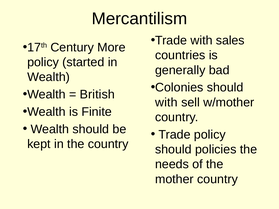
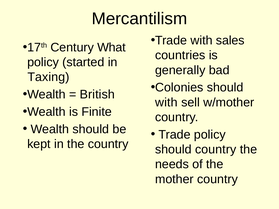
More: More -> What
Wealth at (49, 77): Wealth -> Taxing
should policies: policies -> country
